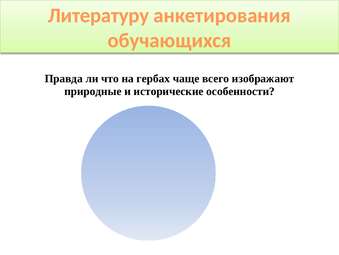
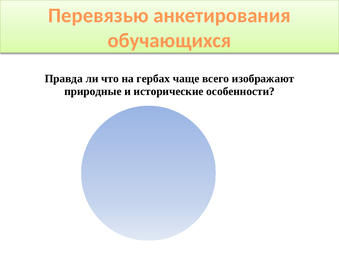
Литературу: Литературу -> Перевязью
